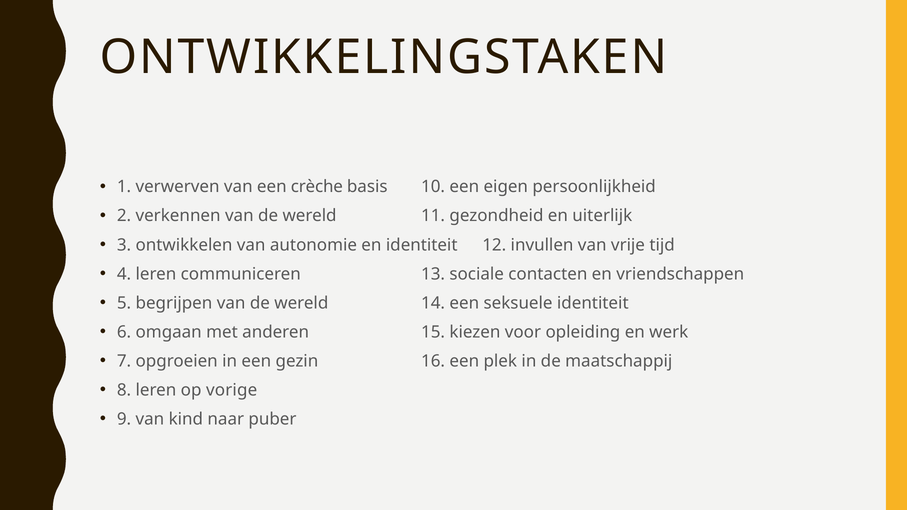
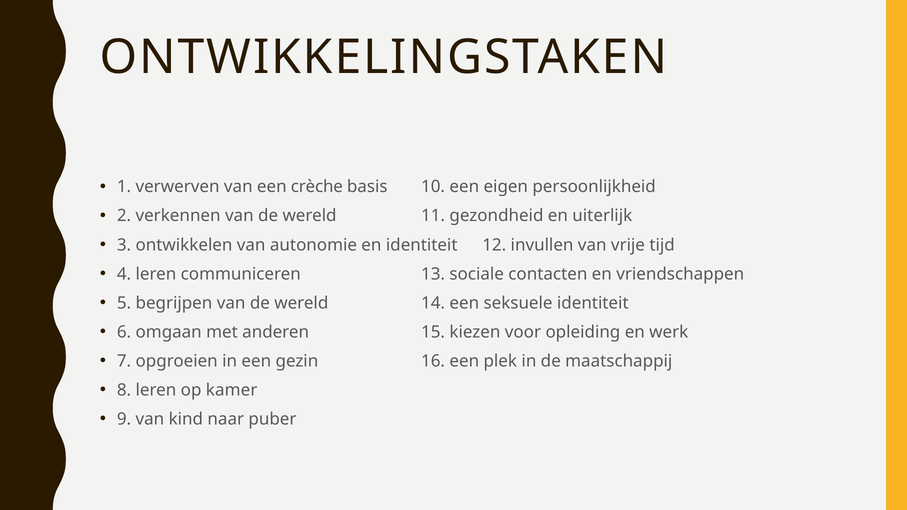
vorige: vorige -> kamer
